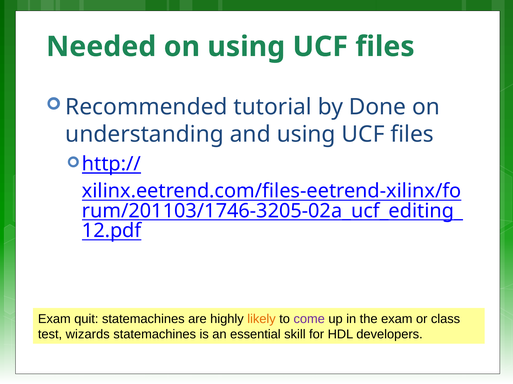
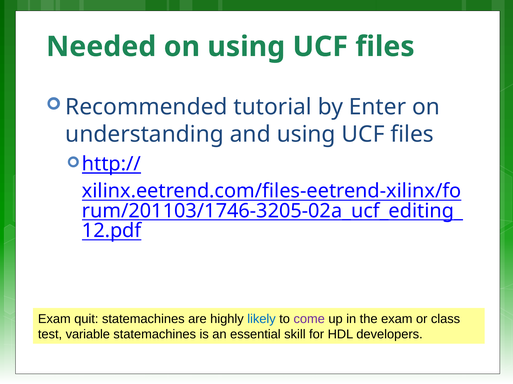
Done: Done -> Enter
likely colour: orange -> blue
wizards: wizards -> variable
